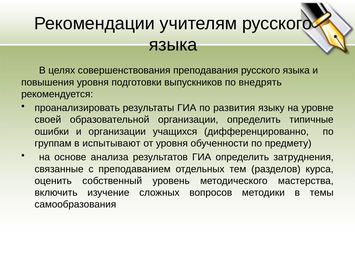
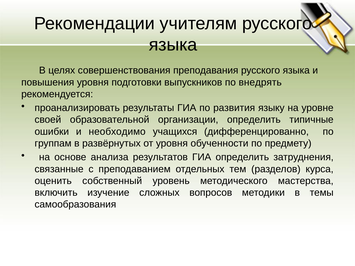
и организации: организации -> необходимо
испытывают: испытывают -> развёрнутых
